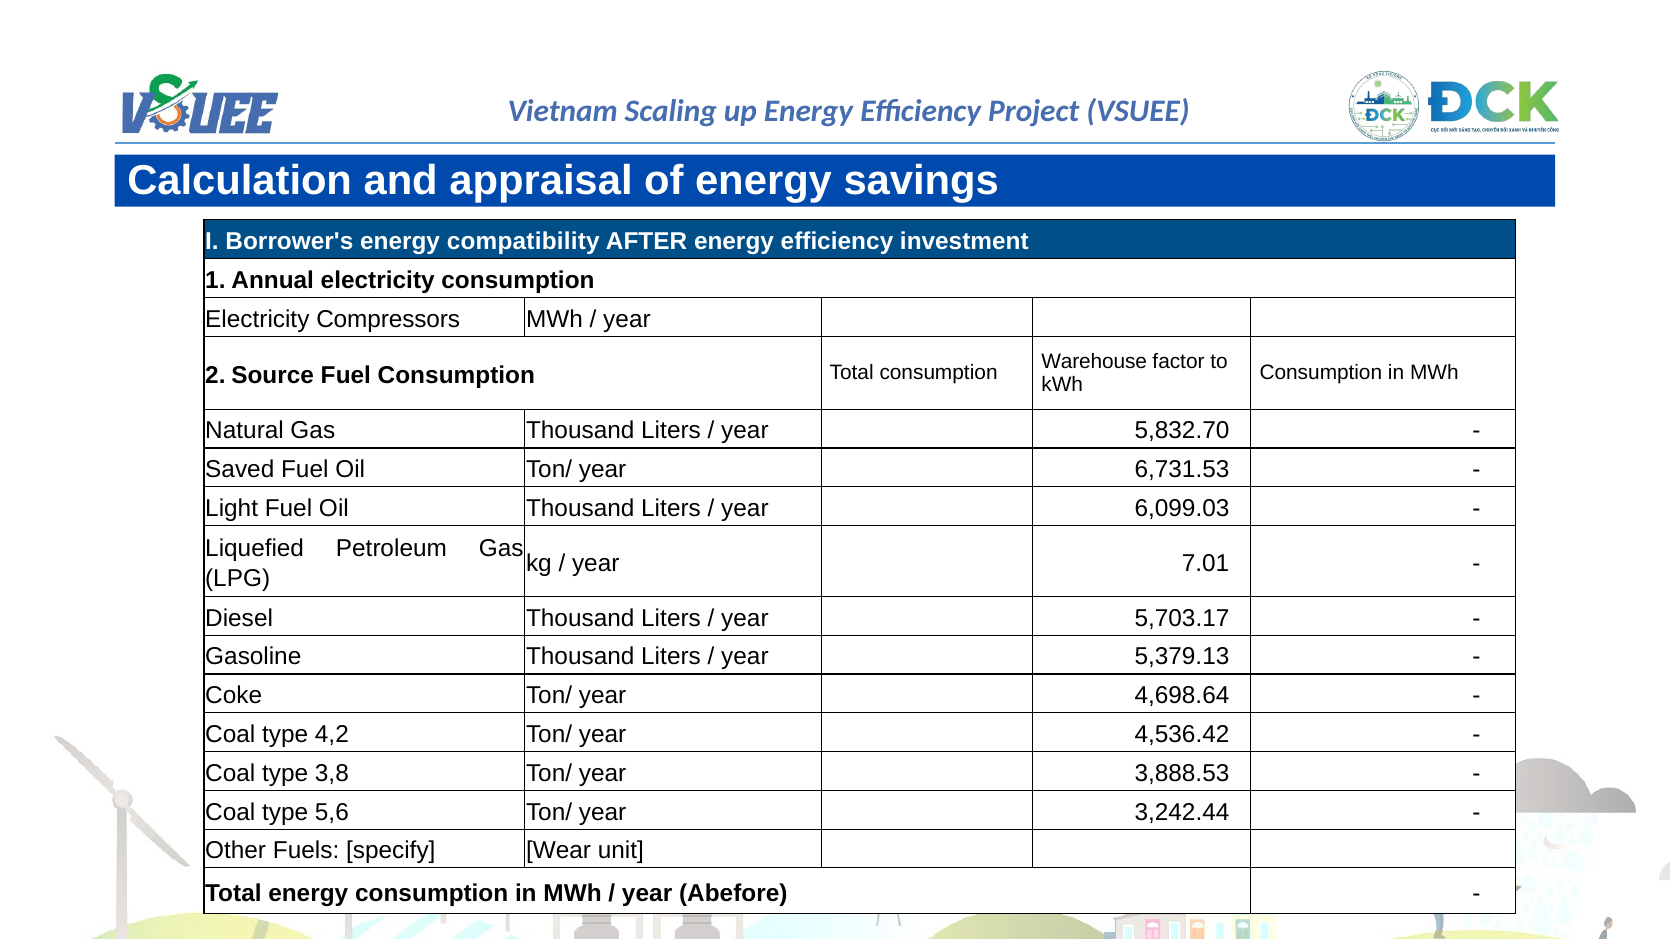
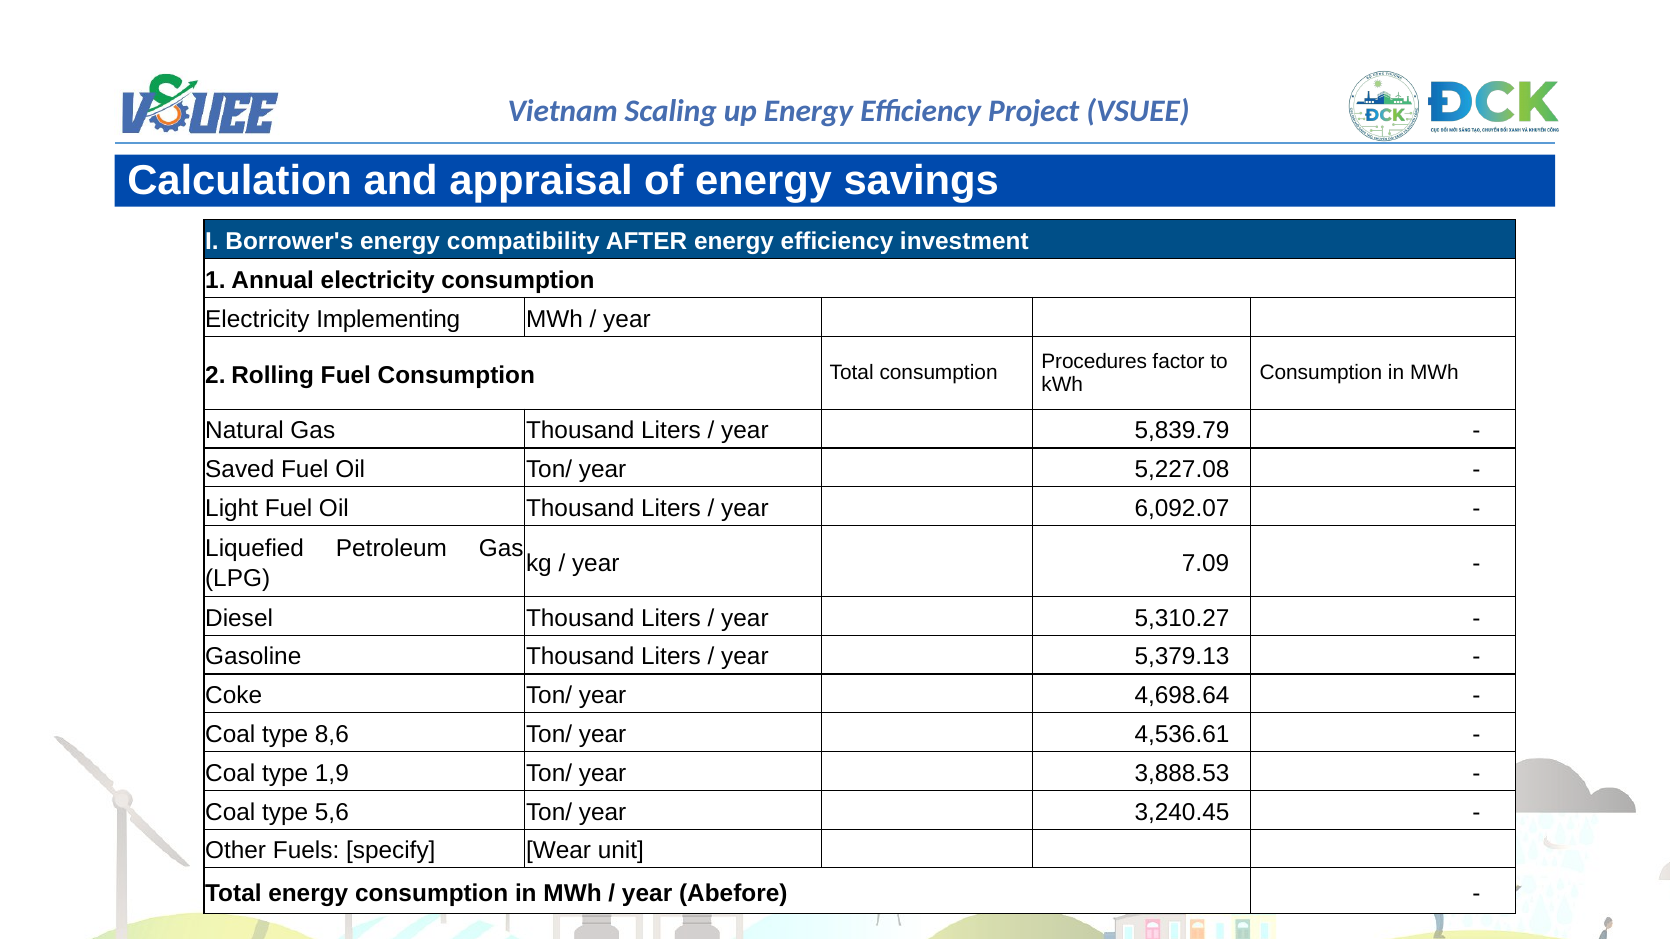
Compressors: Compressors -> Implementing
Warehouse: Warehouse -> Procedures
Source: Source -> Rolling
5,832.70: 5,832.70 -> 5,839.79
6,731.53: 6,731.53 -> 5,227.08
6,099.03: 6,099.03 -> 6,092.07
7.01: 7.01 -> 7.09
5,703.17: 5,703.17 -> 5,310.27
4,2: 4,2 -> 8,6
4,536.42: 4,536.42 -> 4,536.61
3,8: 3,8 -> 1,9
3,242.44: 3,242.44 -> 3,240.45
